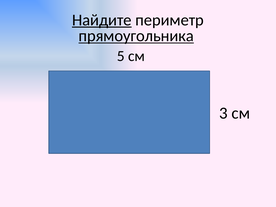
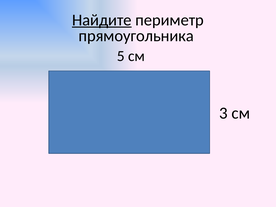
прямоугольника underline: present -> none
